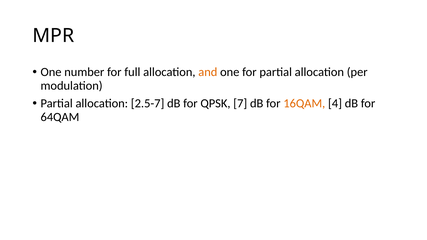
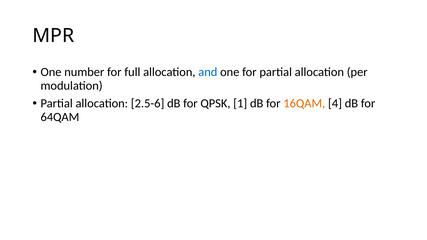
and colour: orange -> blue
2.5-7: 2.5-7 -> 2.5-6
7: 7 -> 1
